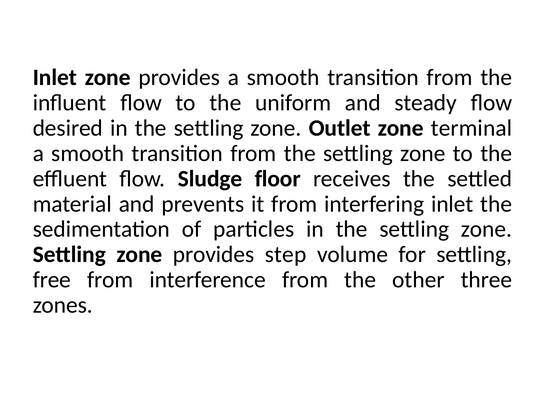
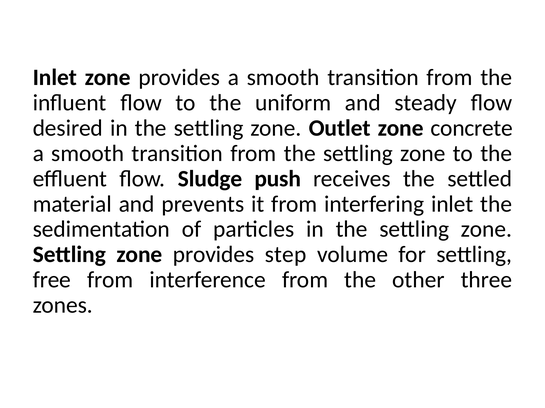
terminal: terminal -> concrete
floor: floor -> push
